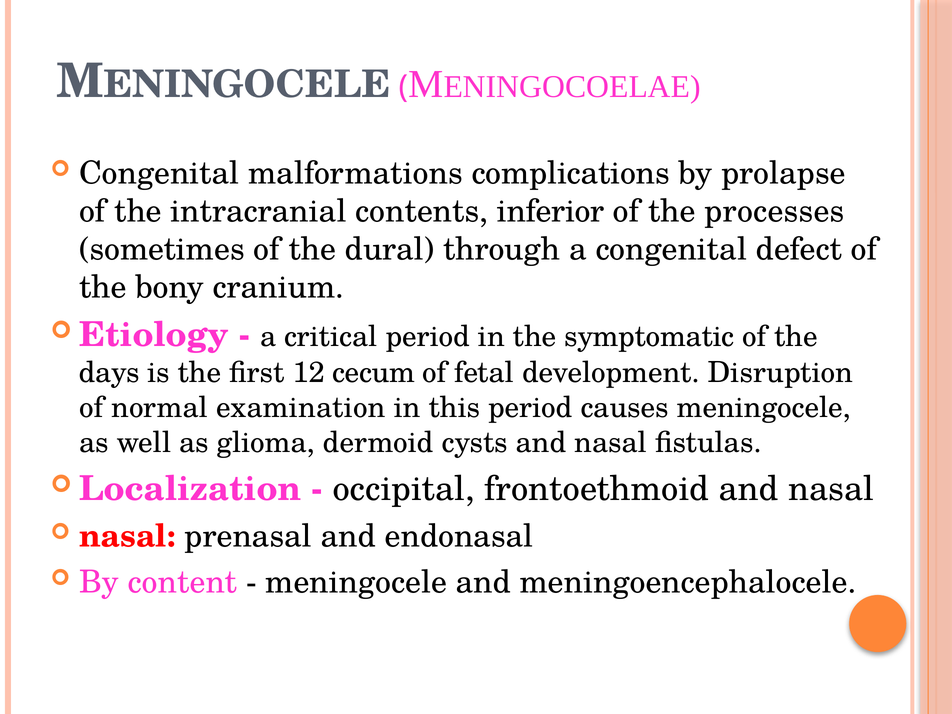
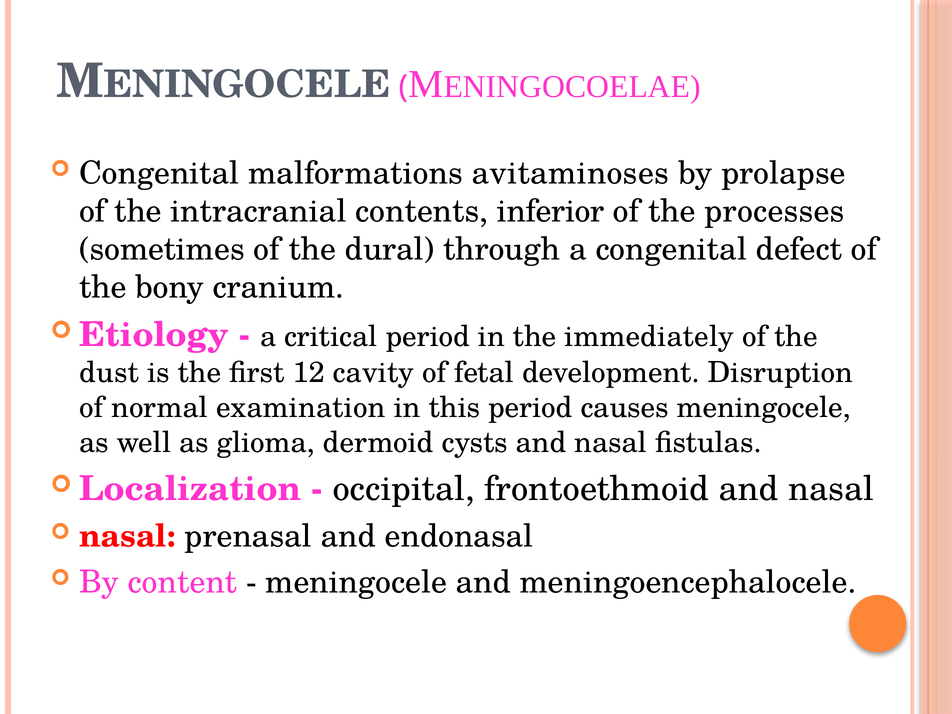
complications: complications -> avitaminoses
symptomatic: symptomatic -> immediately
days: days -> dust
cecum: cecum -> cavity
